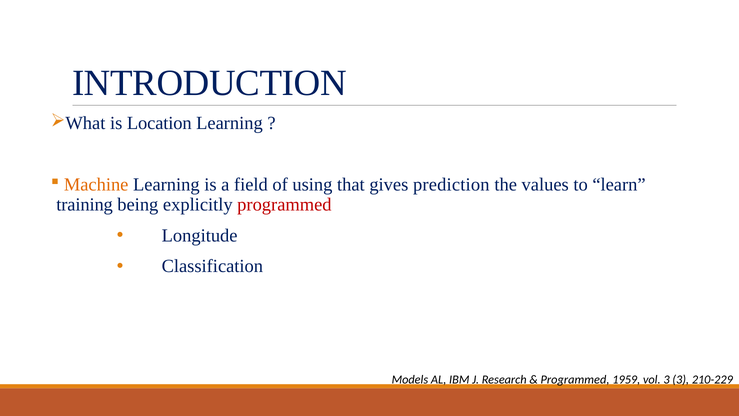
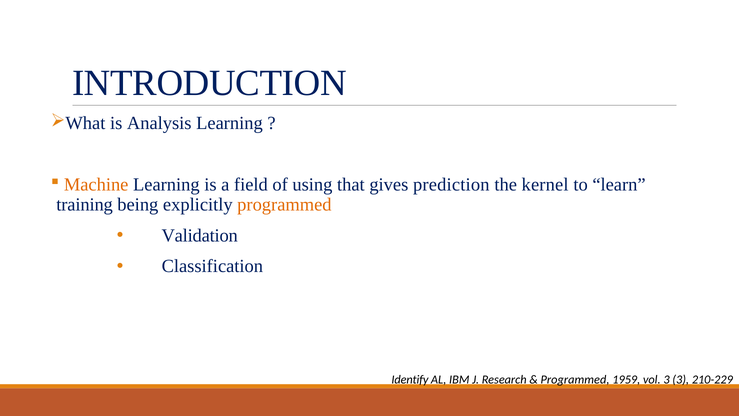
Location: Location -> Analysis
values: values -> kernel
programmed at (284, 205) colour: red -> orange
Longitude: Longitude -> Validation
Models: Models -> Identify
